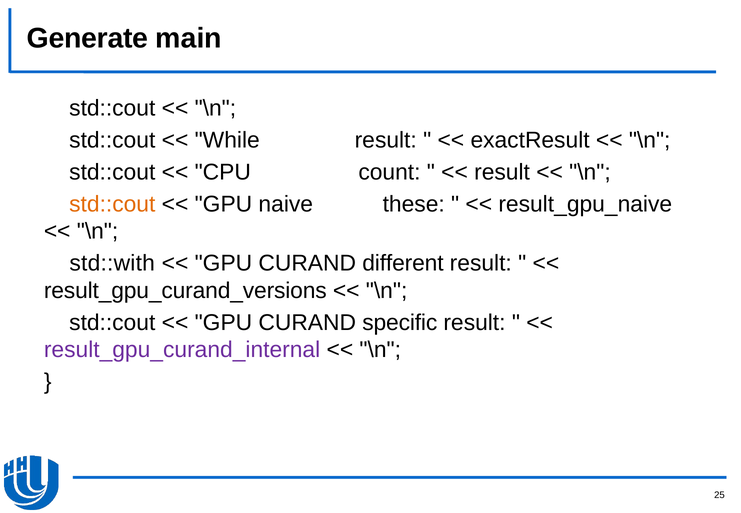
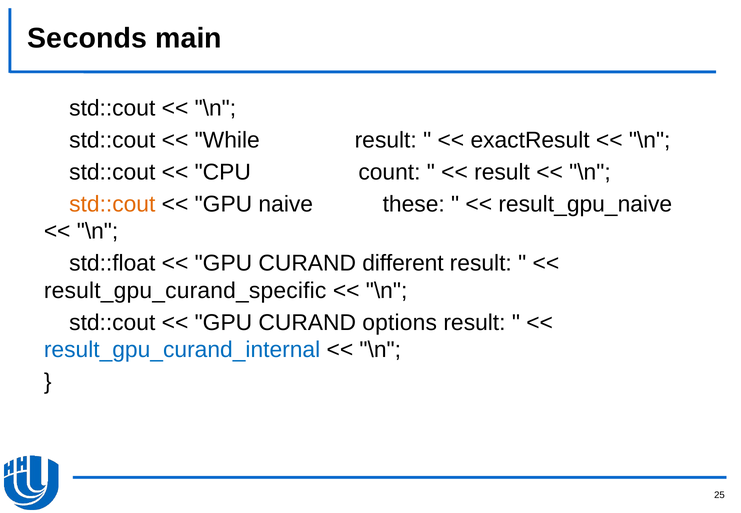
Generate: Generate -> Seconds
std::with: std::with -> std::float
result_gpu_curand_versions: result_gpu_curand_versions -> result_gpu_curand_specific
specific: specific -> options
result_gpu_curand_internal colour: purple -> blue
